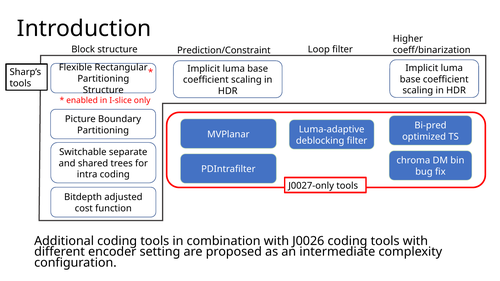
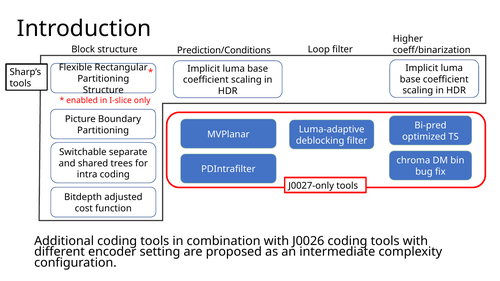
Prediction/Constraint: Prediction/Constraint -> Prediction/Conditions
